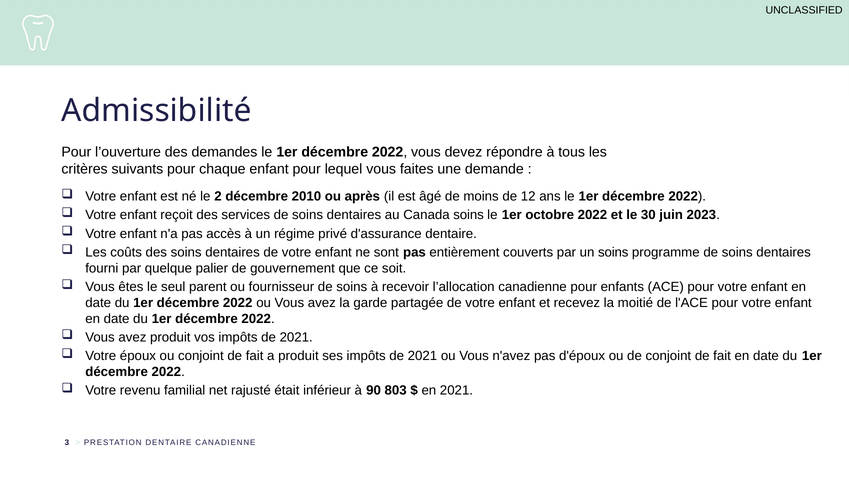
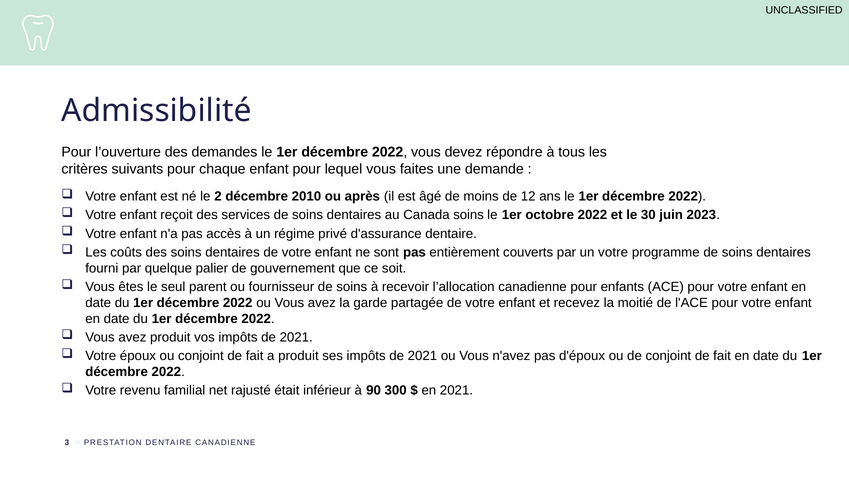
un soins: soins -> votre
803: 803 -> 300
